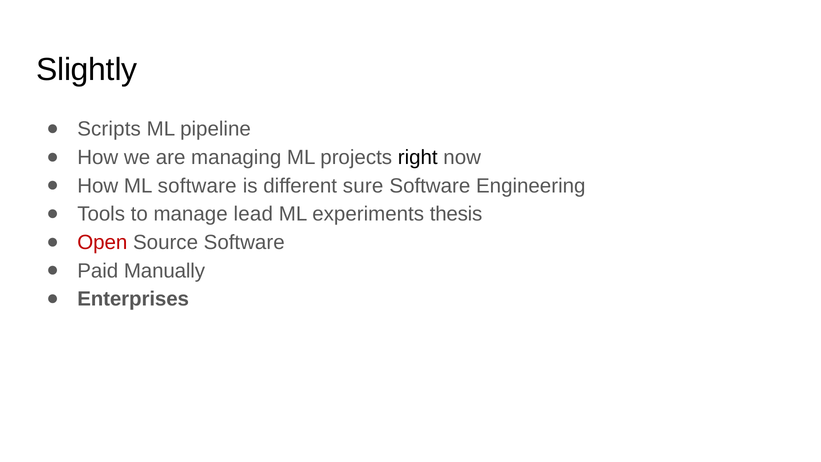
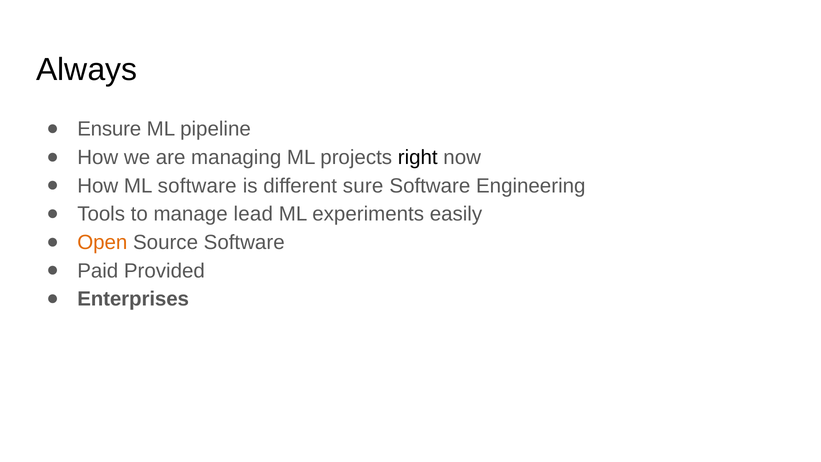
Slightly: Slightly -> Always
Scripts: Scripts -> Ensure
thesis: thesis -> easily
Open colour: red -> orange
Manually: Manually -> Provided
